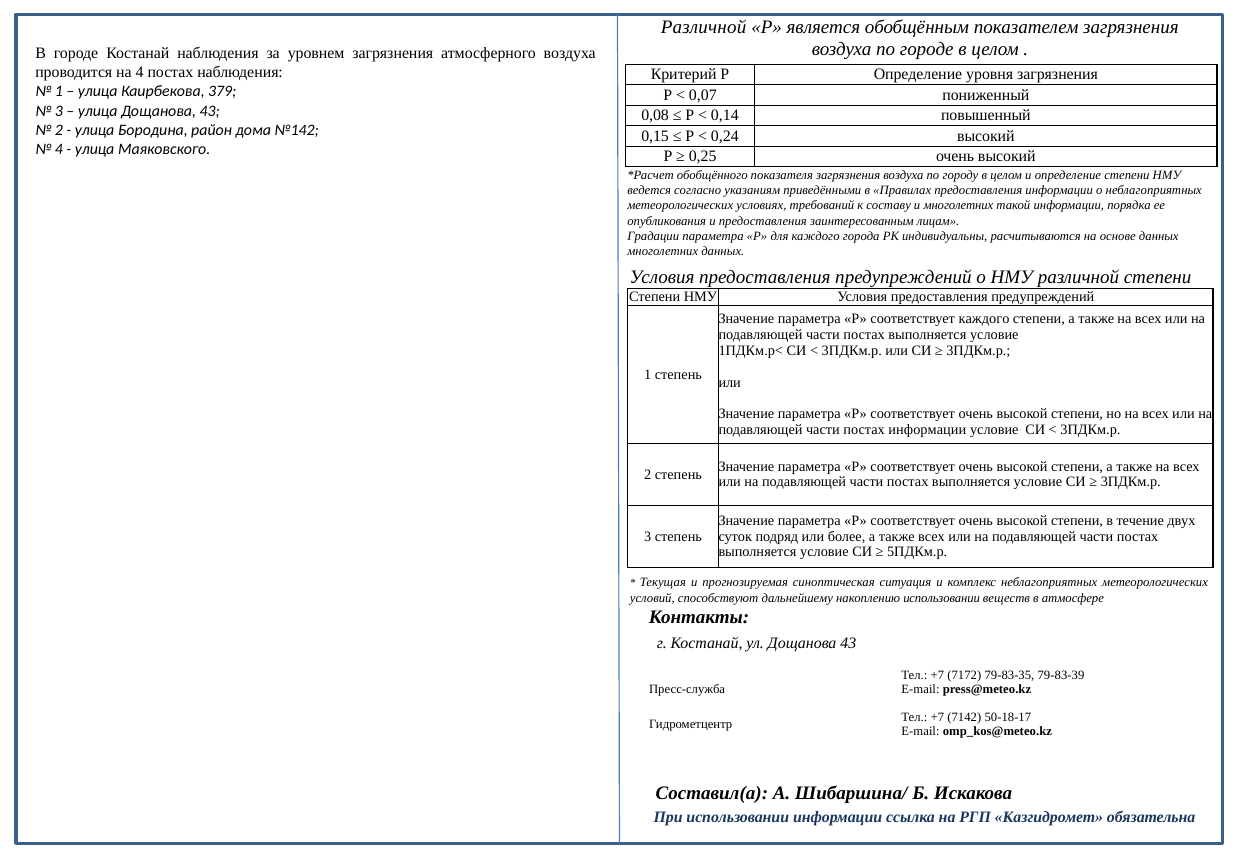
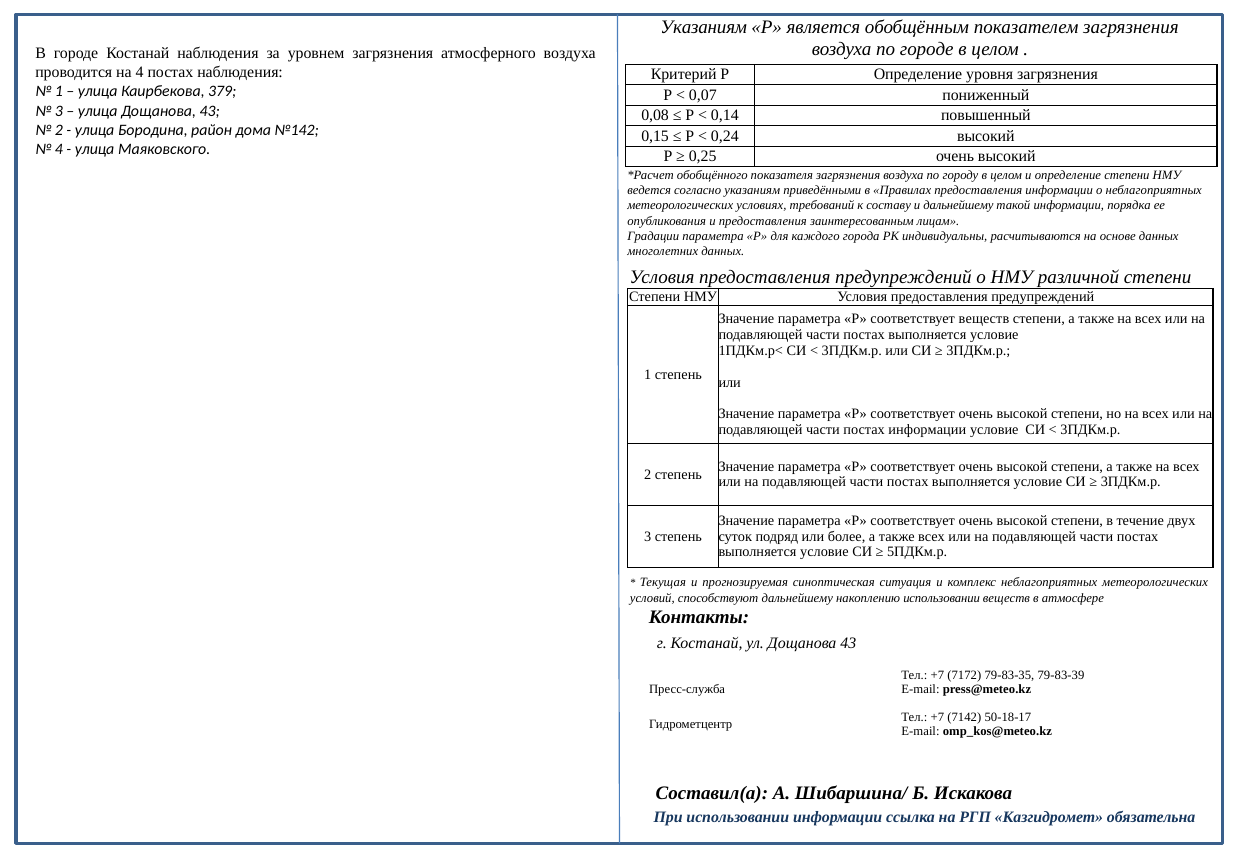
Различной at (704, 27): Различной -> Указаниям
и многолетних: многолетних -> дальнейшему
соответствует каждого: каждого -> веществ
